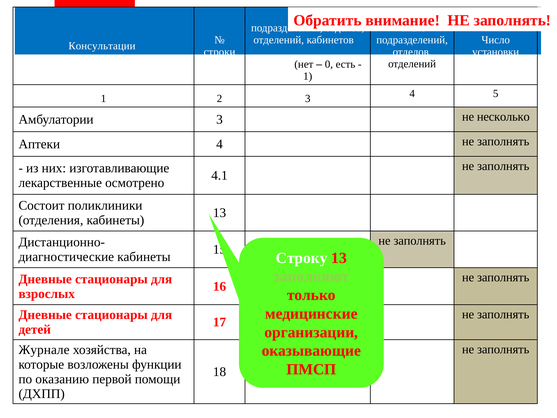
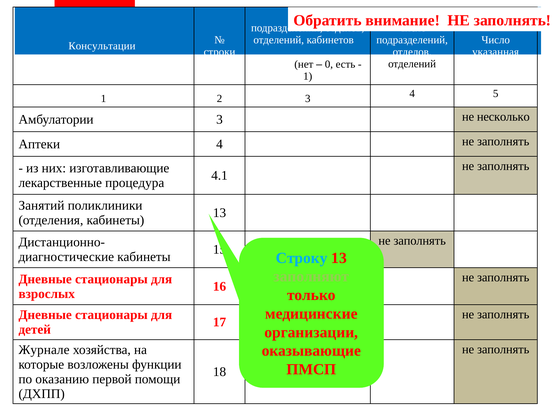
установки: установки -> указанная
осмотрено: осмотрено -> процедура
Состоит: Состоит -> Занятий
Строку colour: white -> light blue
